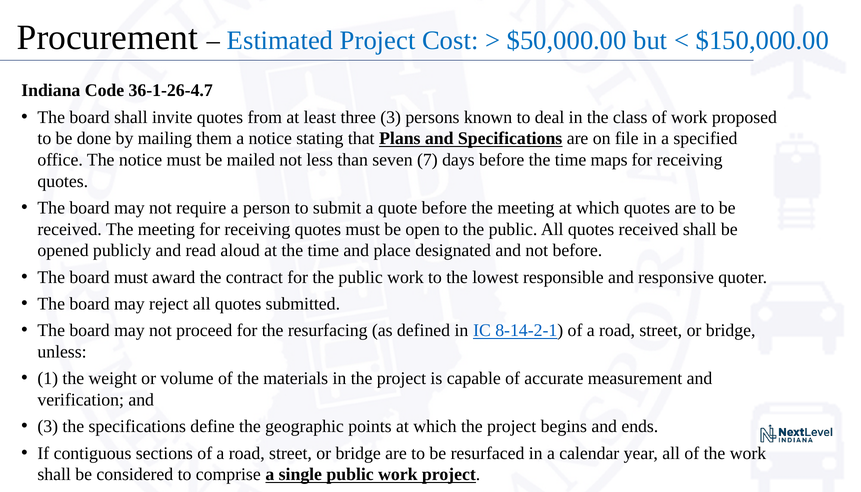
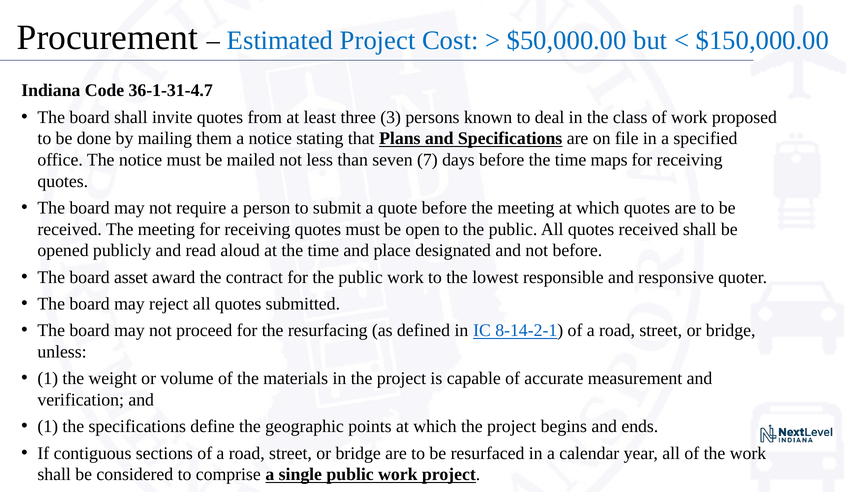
36-1-26-4.7: 36-1-26-4.7 -> 36-1-31-4.7
board must: must -> asset
3 at (48, 426): 3 -> 1
